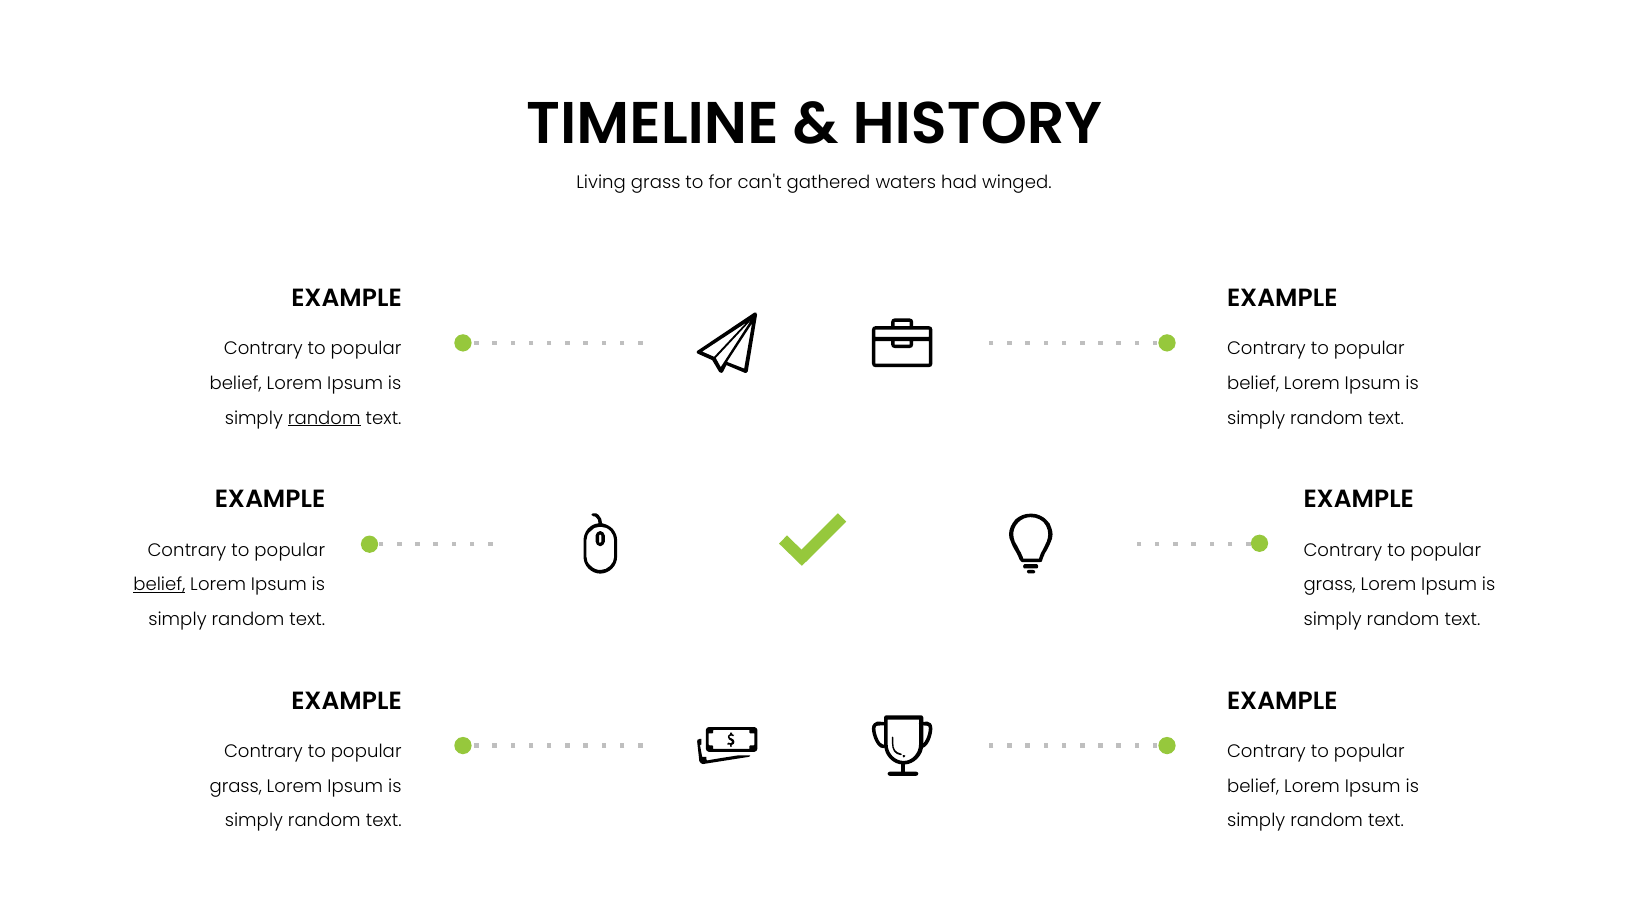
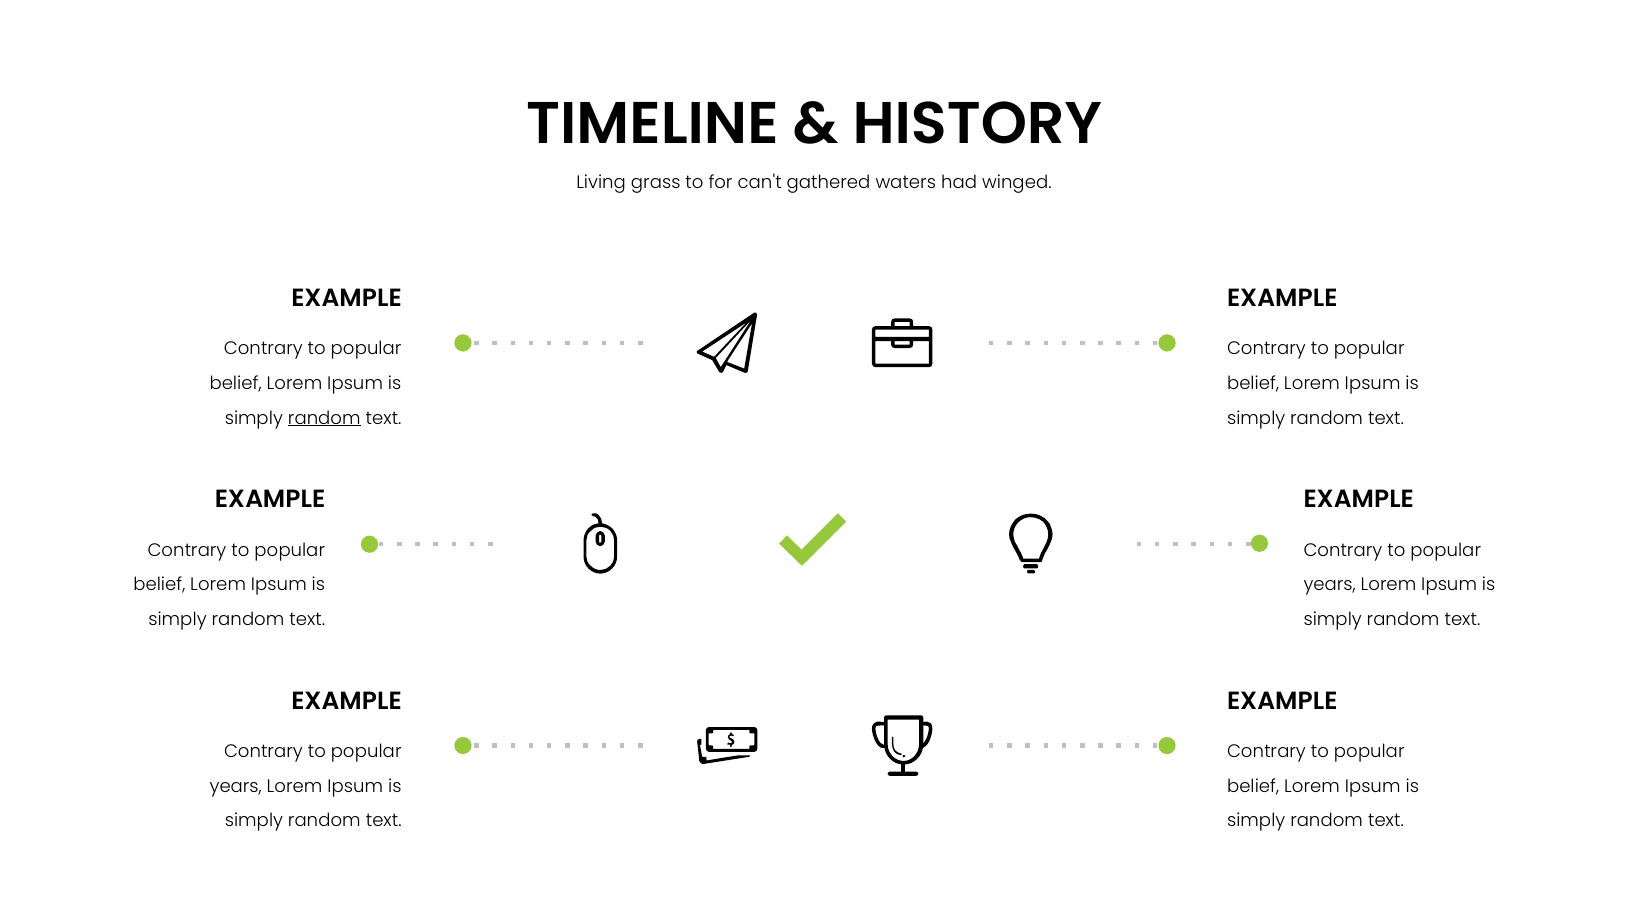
belief at (159, 585) underline: present -> none
grass at (1330, 585): grass -> years
grass at (236, 787): grass -> years
